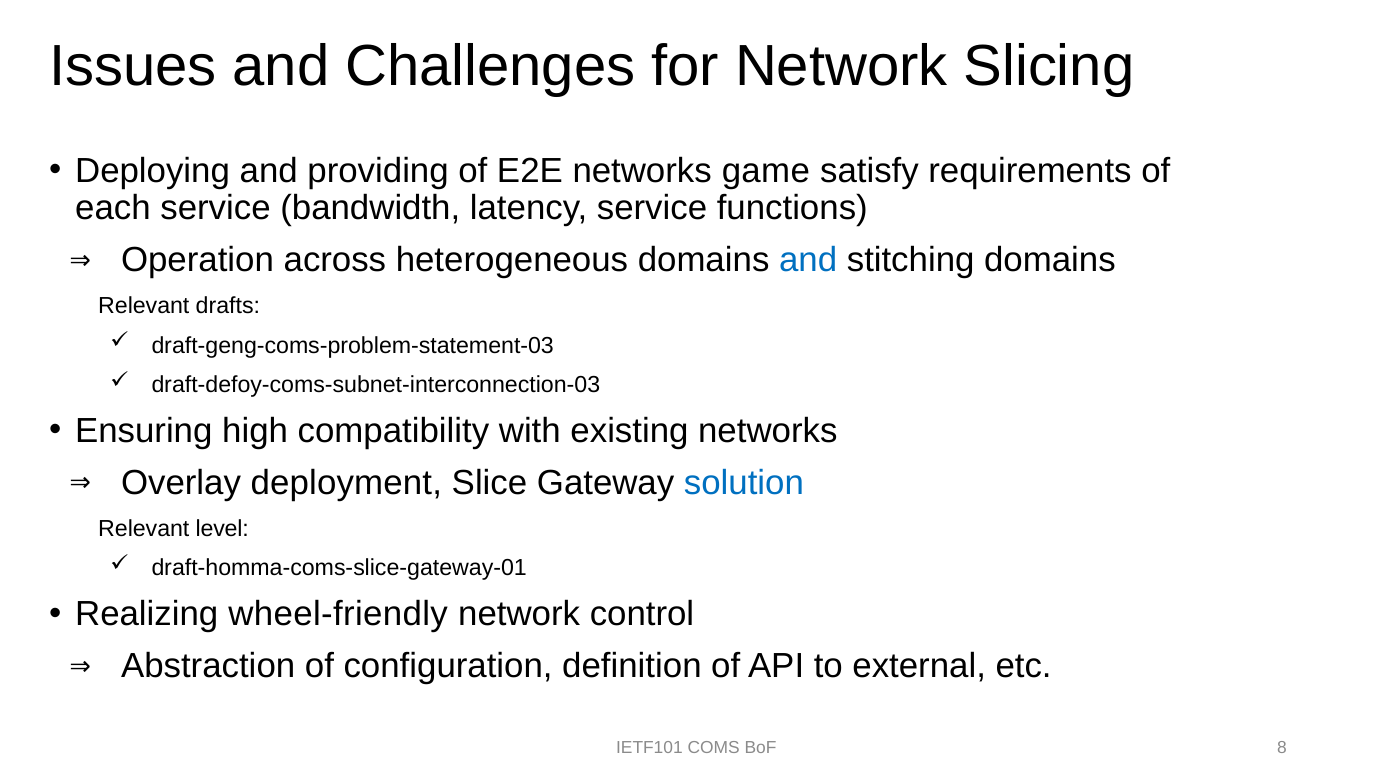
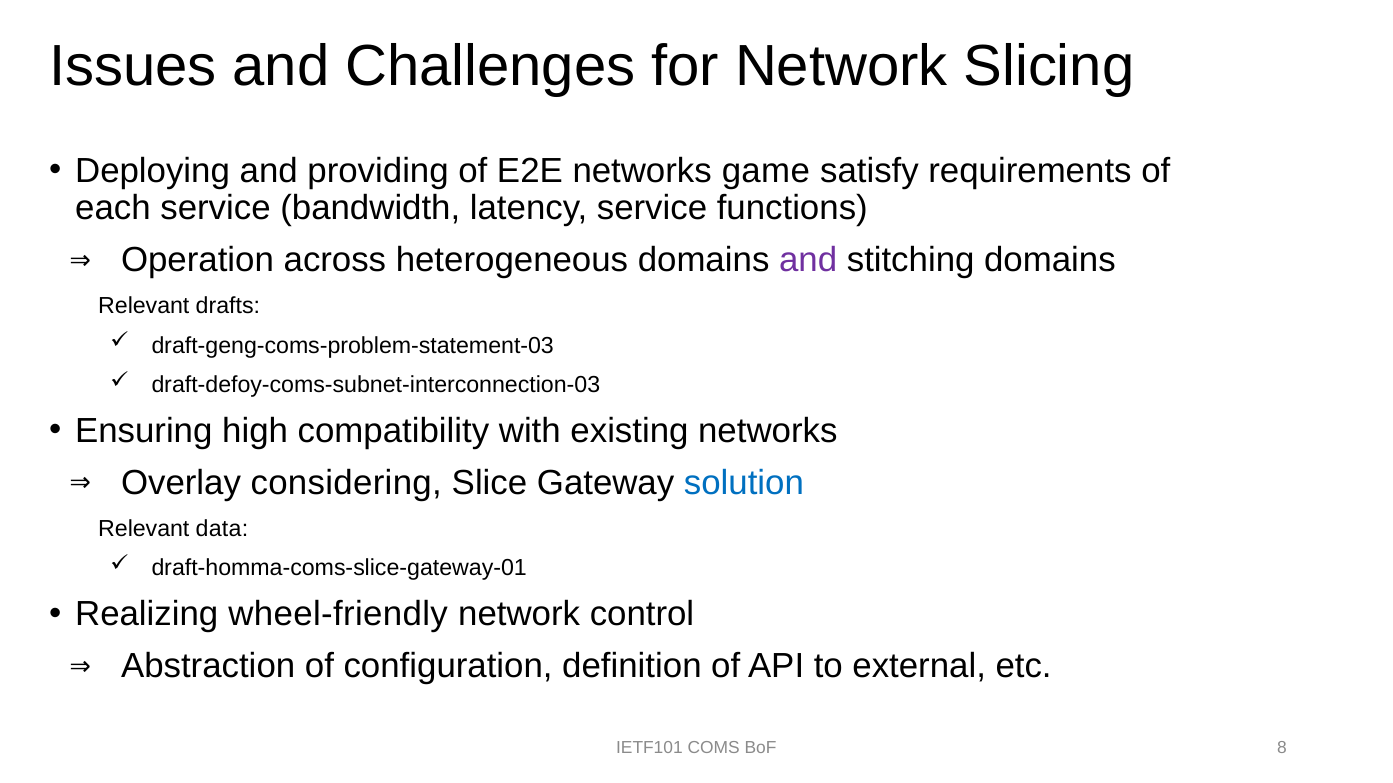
and at (808, 260) colour: blue -> purple
deployment: deployment -> considering
level: level -> data
